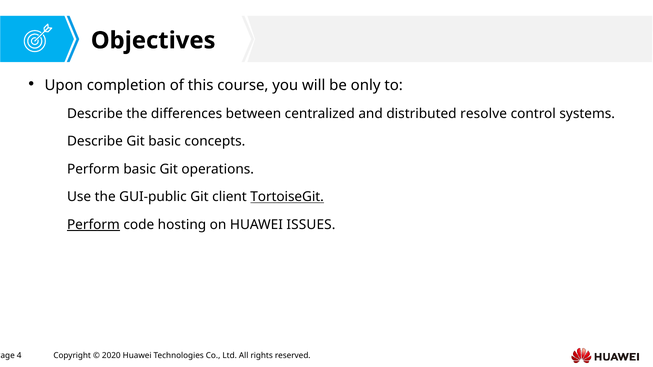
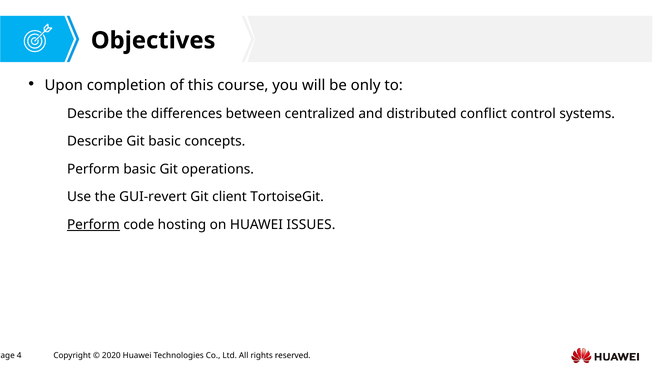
resolve: resolve -> conflict
GUI-public: GUI-public -> GUI-revert
TortoiseGit underline: present -> none
